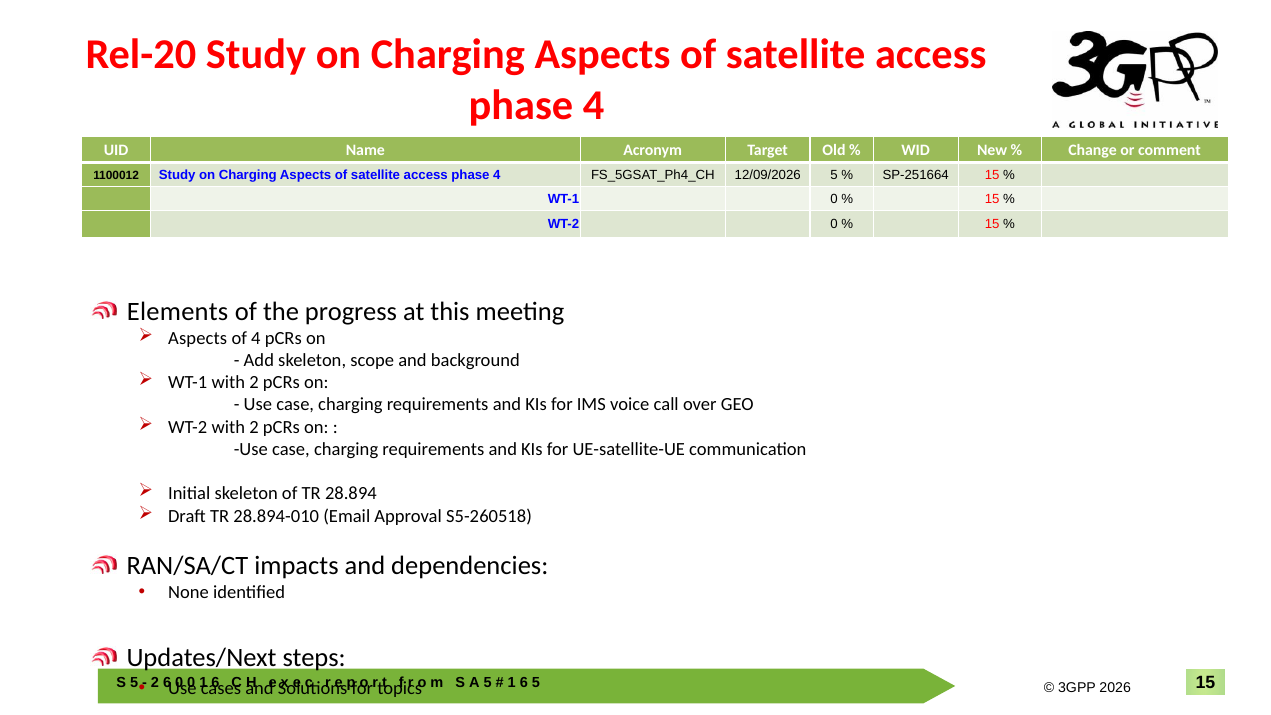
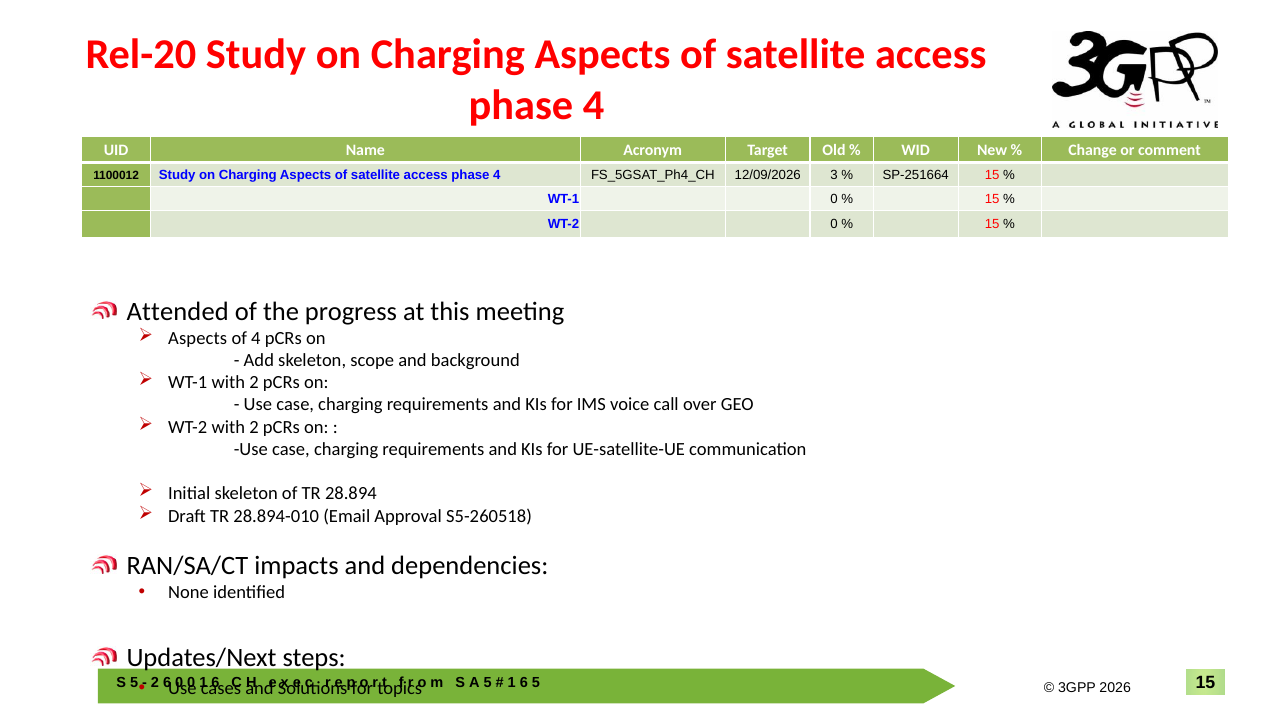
12/09/2026 5: 5 -> 3
Elements: Elements -> Attended
